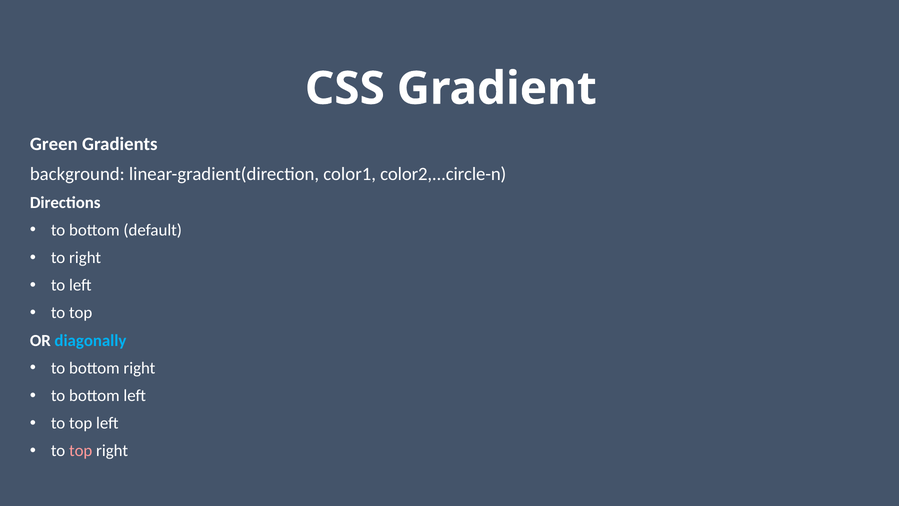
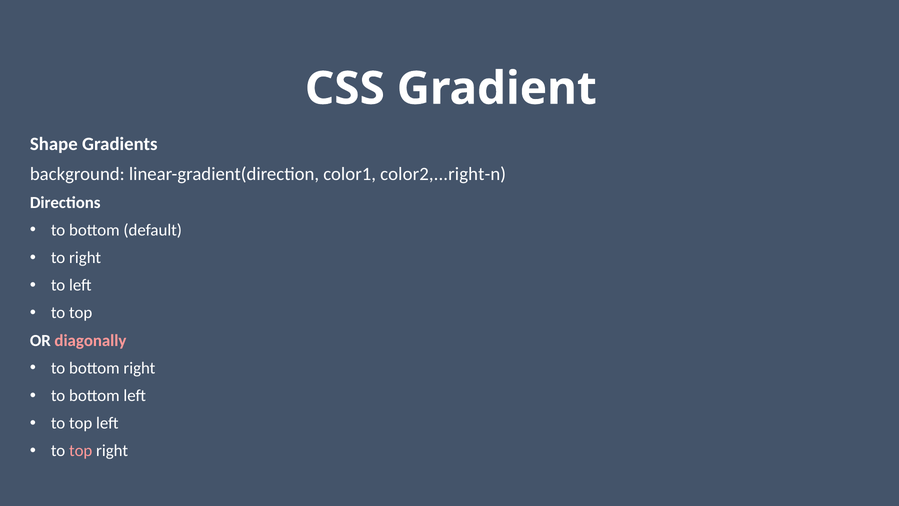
Green: Green -> Shape
color2,...circle-n: color2,...circle-n -> color2,...right-n
diagonally colour: light blue -> pink
